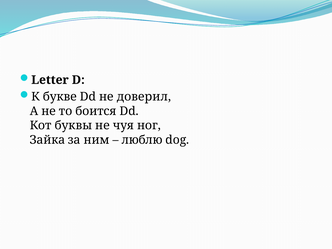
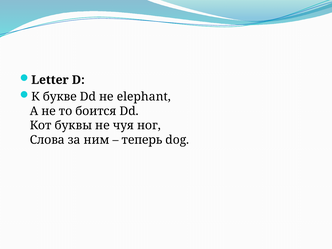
доверил: доверил -> elephant
Зайка: Зайка -> Слова
люблю: люблю -> теперь
